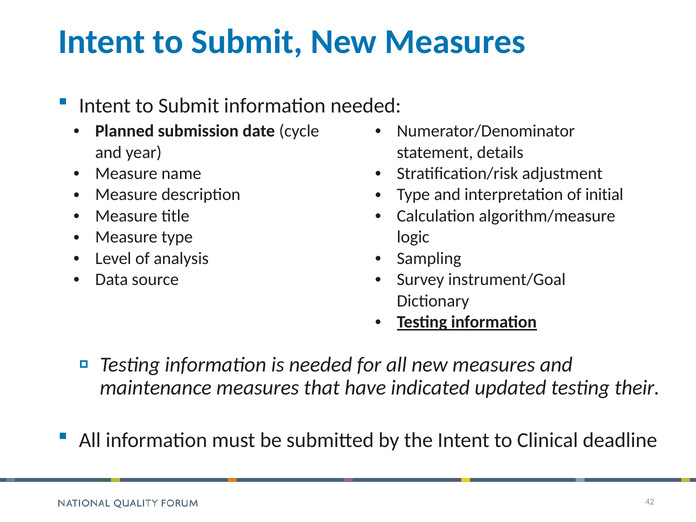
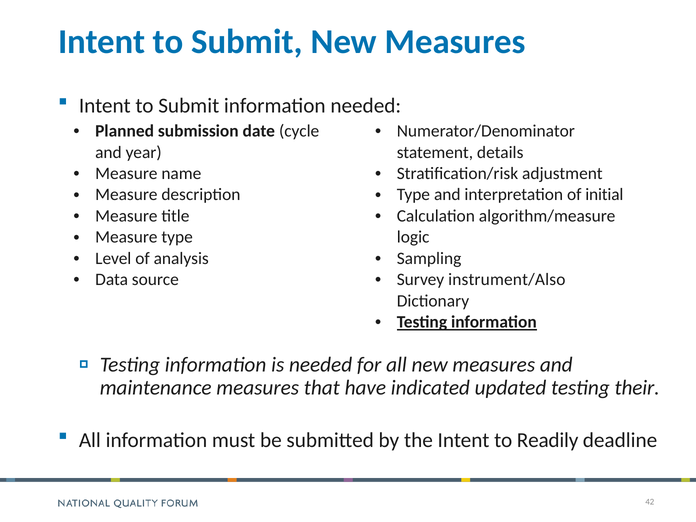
instrument/Goal: instrument/Goal -> instrument/Also
Clinical: Clinical -> Readily
